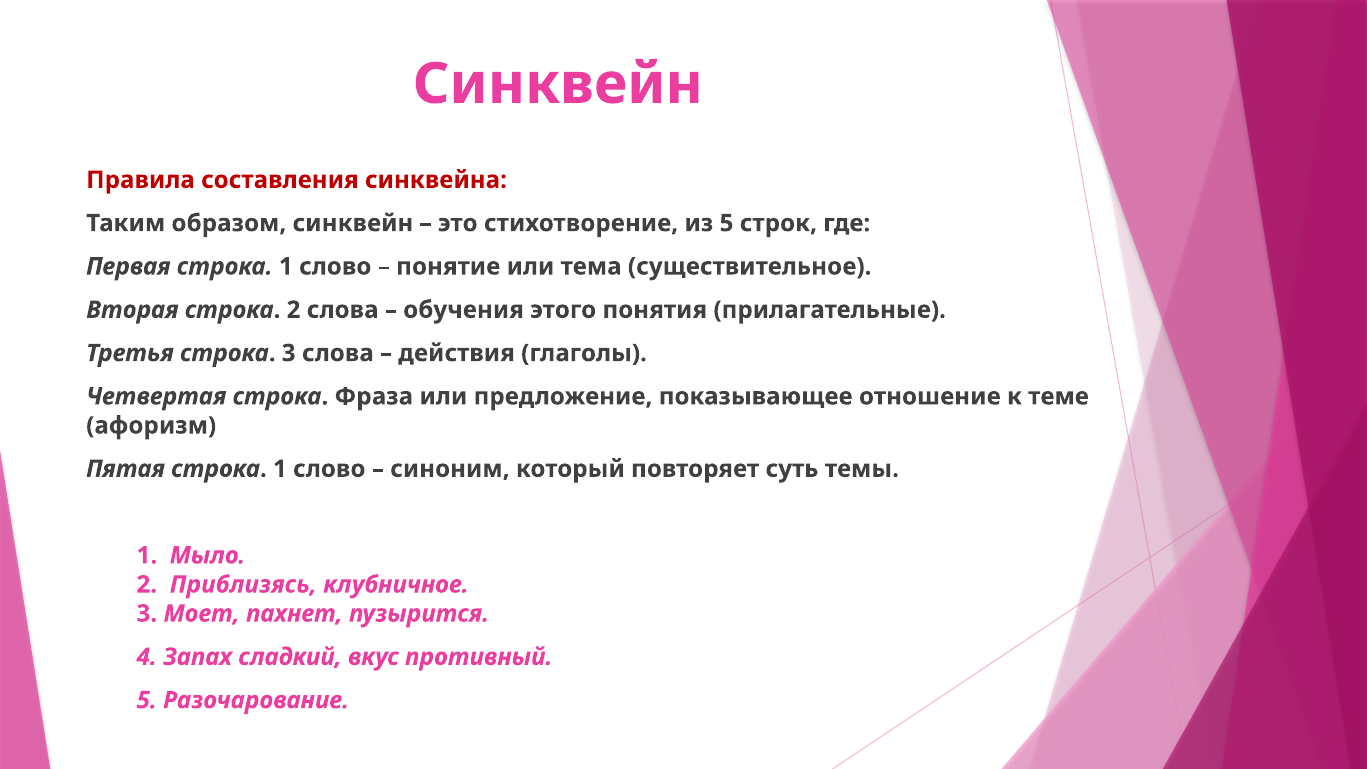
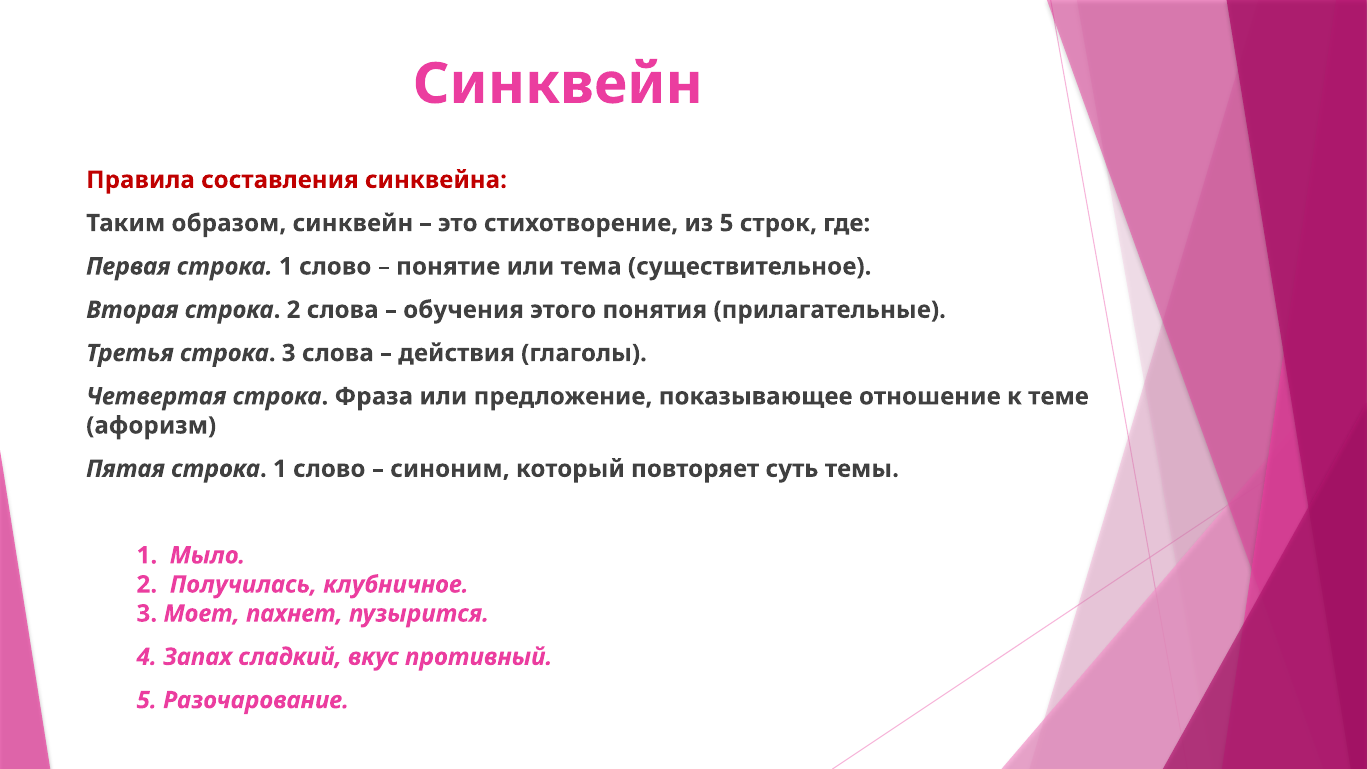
Приблизясь: Приблизясь -> Получилась
